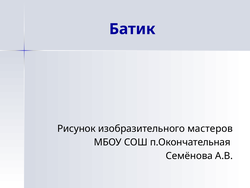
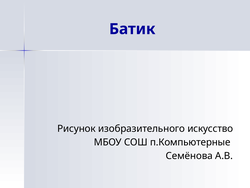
мастеров: мастеров -> искусство
п.Окончательная: п.Окончательная -> п.Компьютерные
